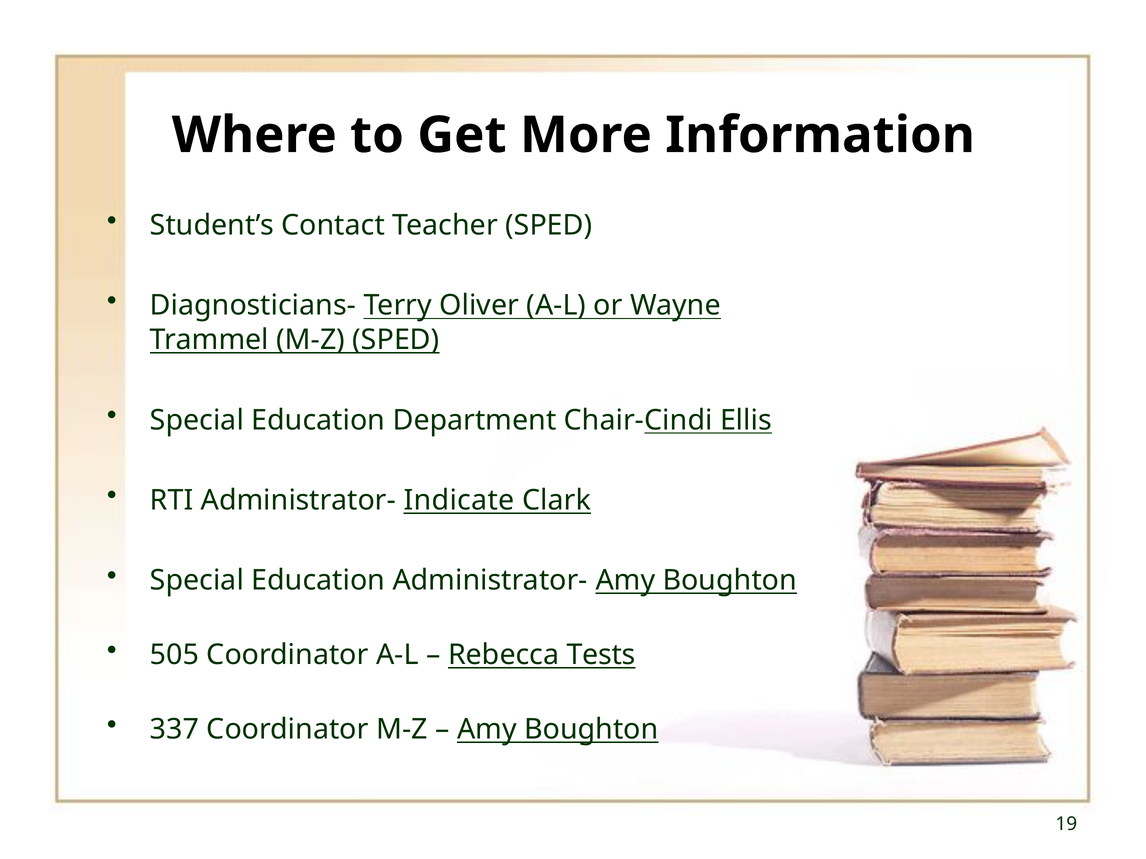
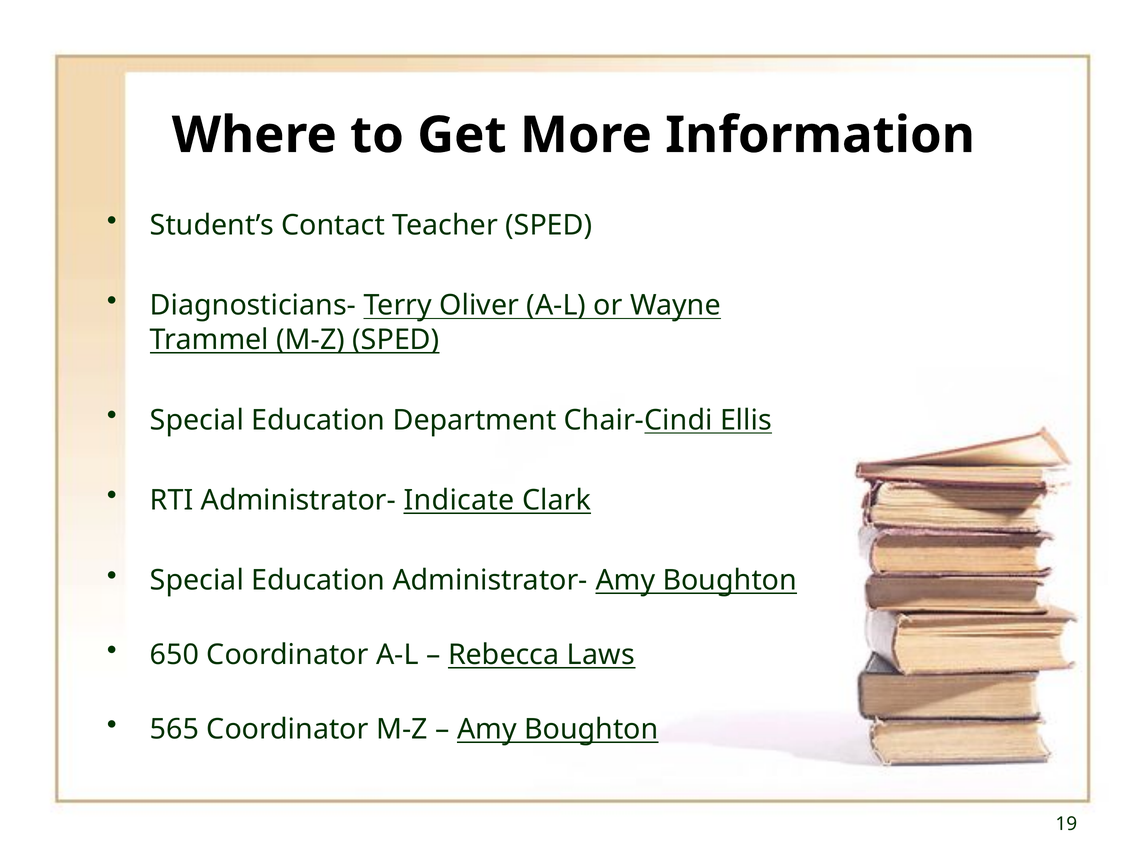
505: 505 -> 650
Tests: Tests -> Laws
337: 337 -> 565
